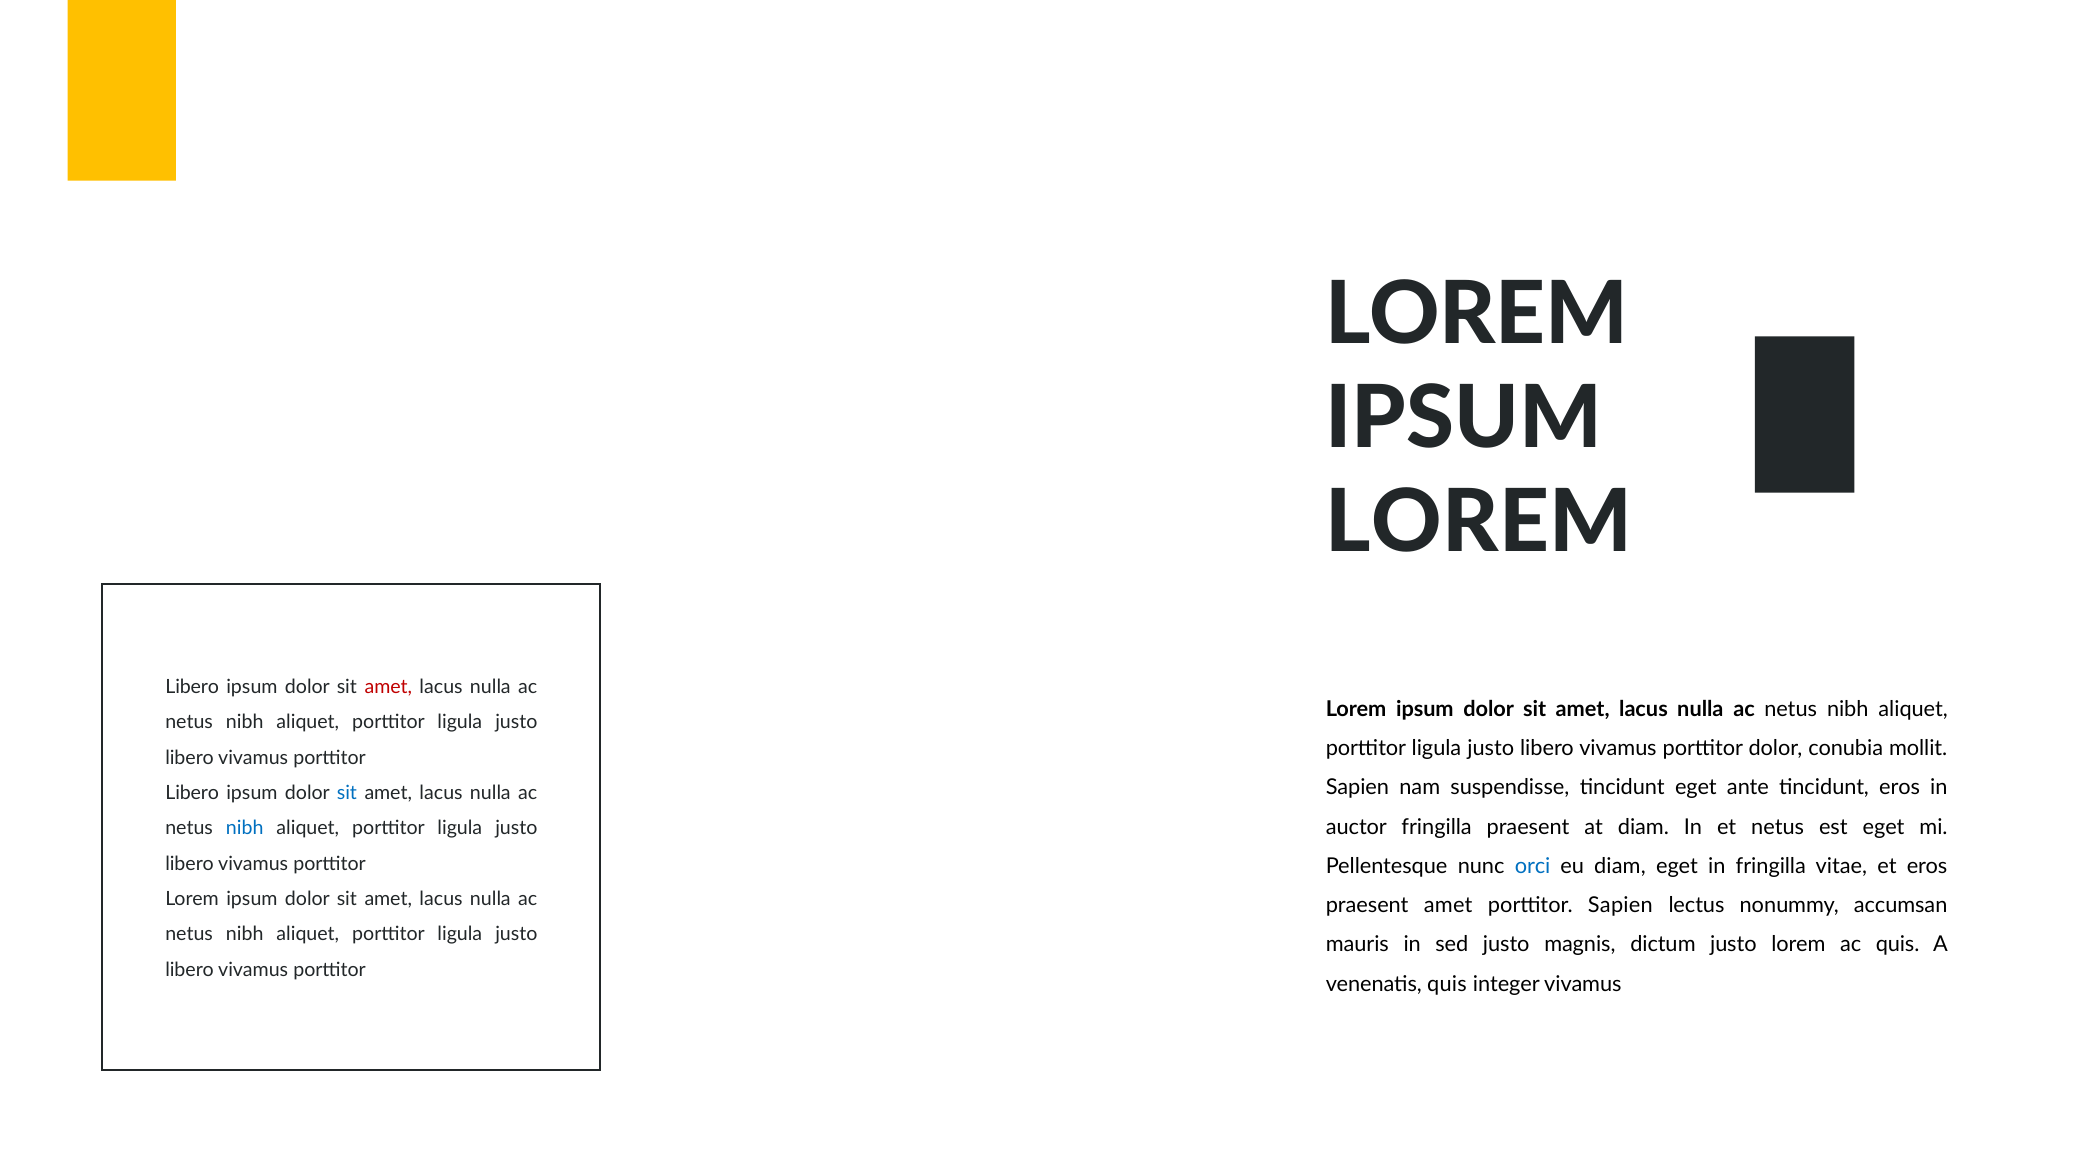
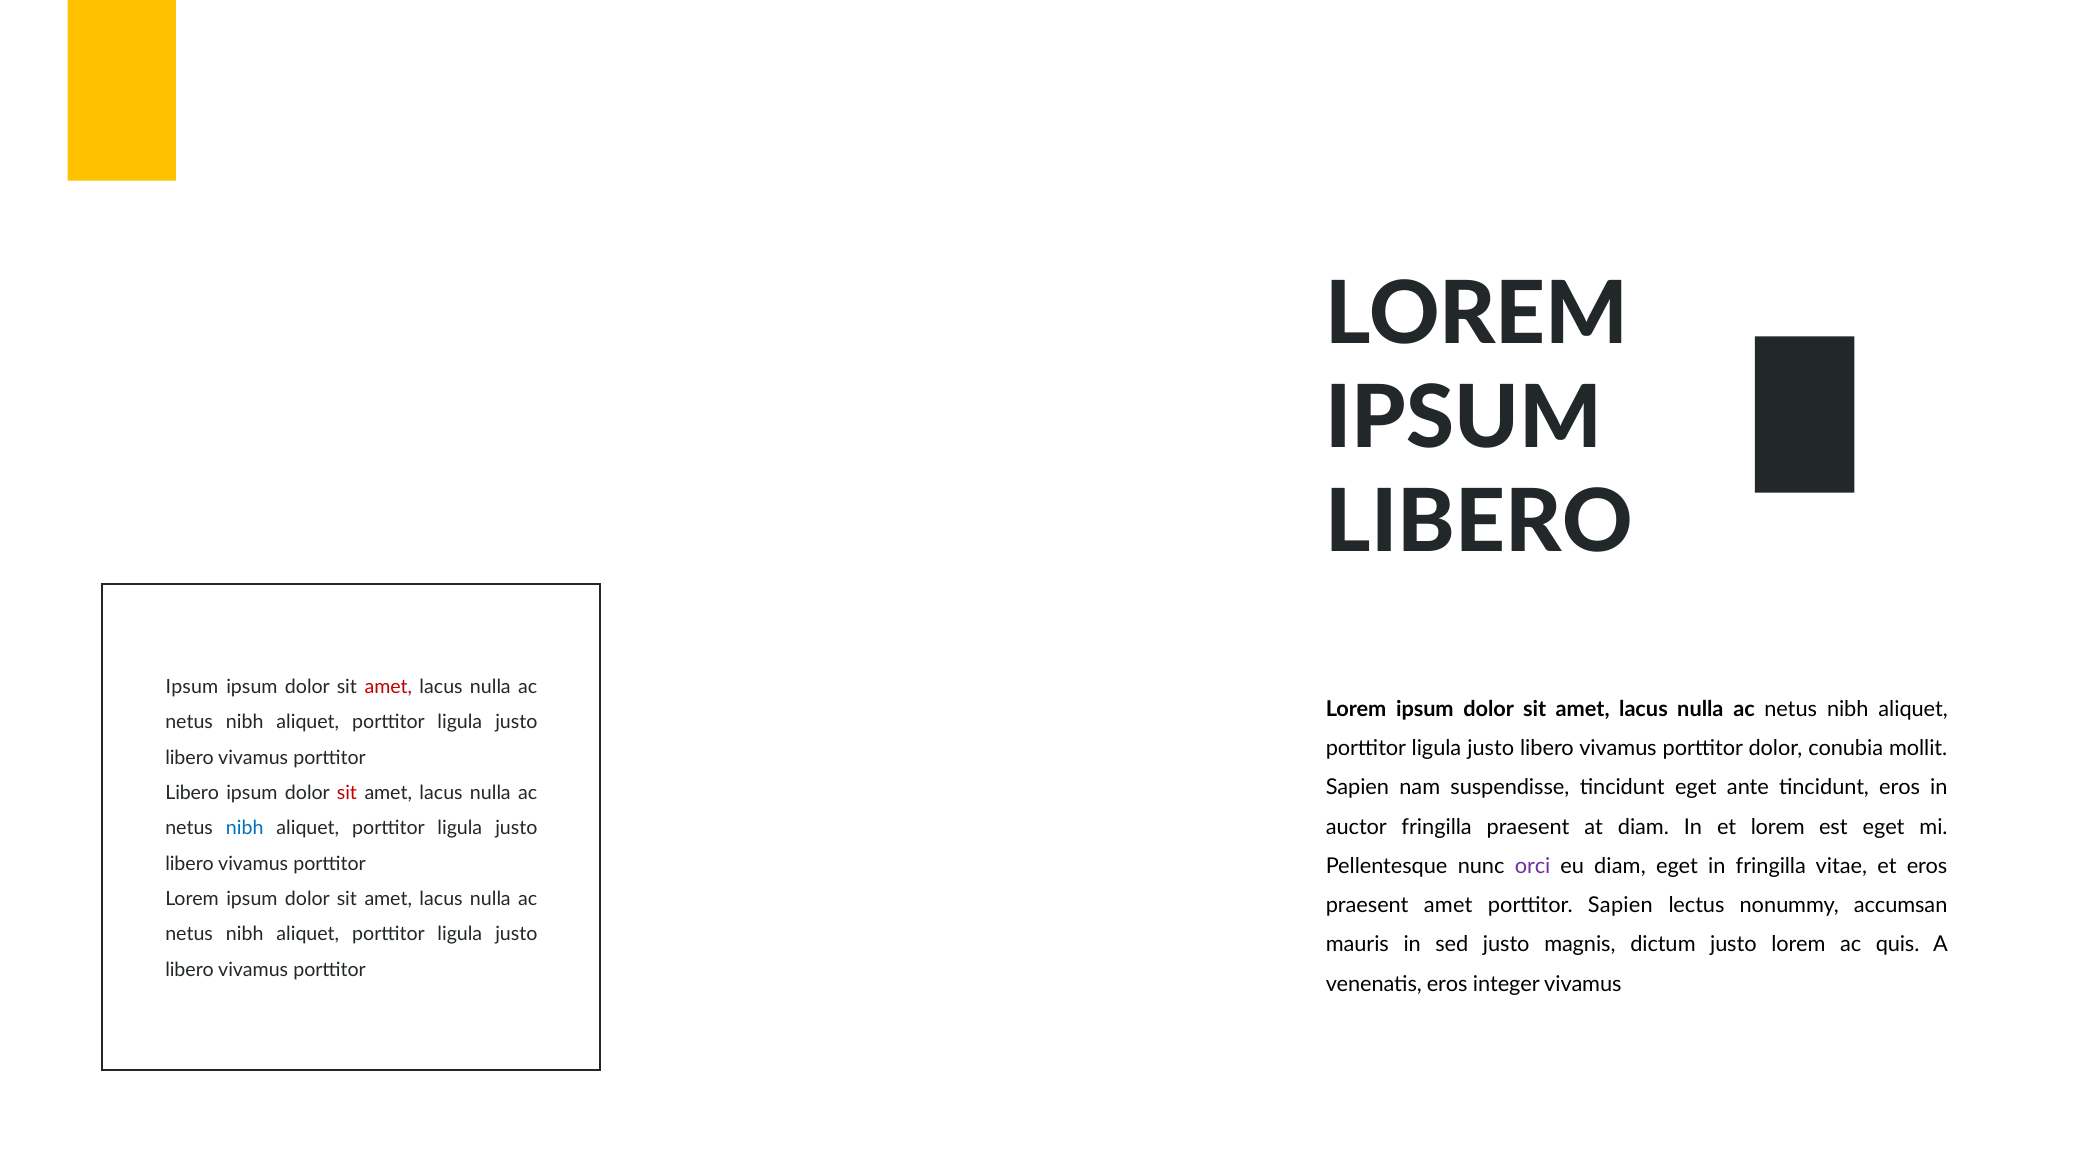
LOREM at (1479, 523): LOREM -> LIBERO
Libero at (192, 687): Libero -> Ipsum
sit at (347, 793) colour: blue -> red
et netus: netus -> lorem
orci colour: blue -> purple
venenatis quis: quis -> eros
